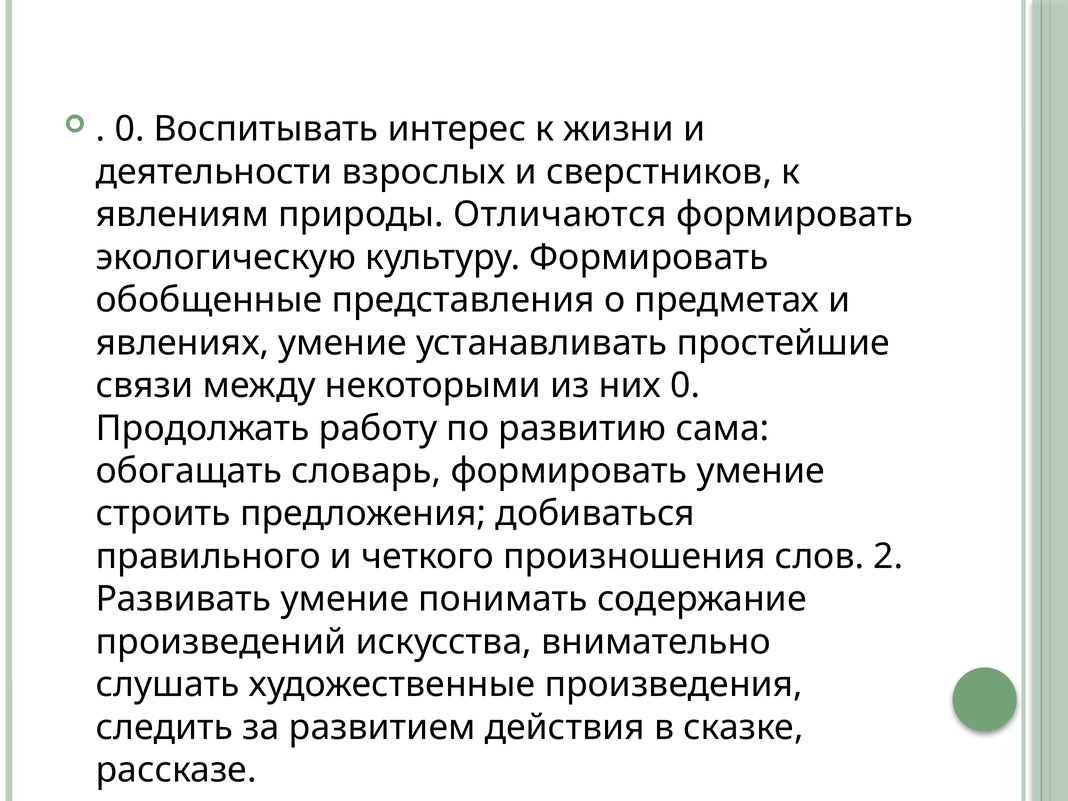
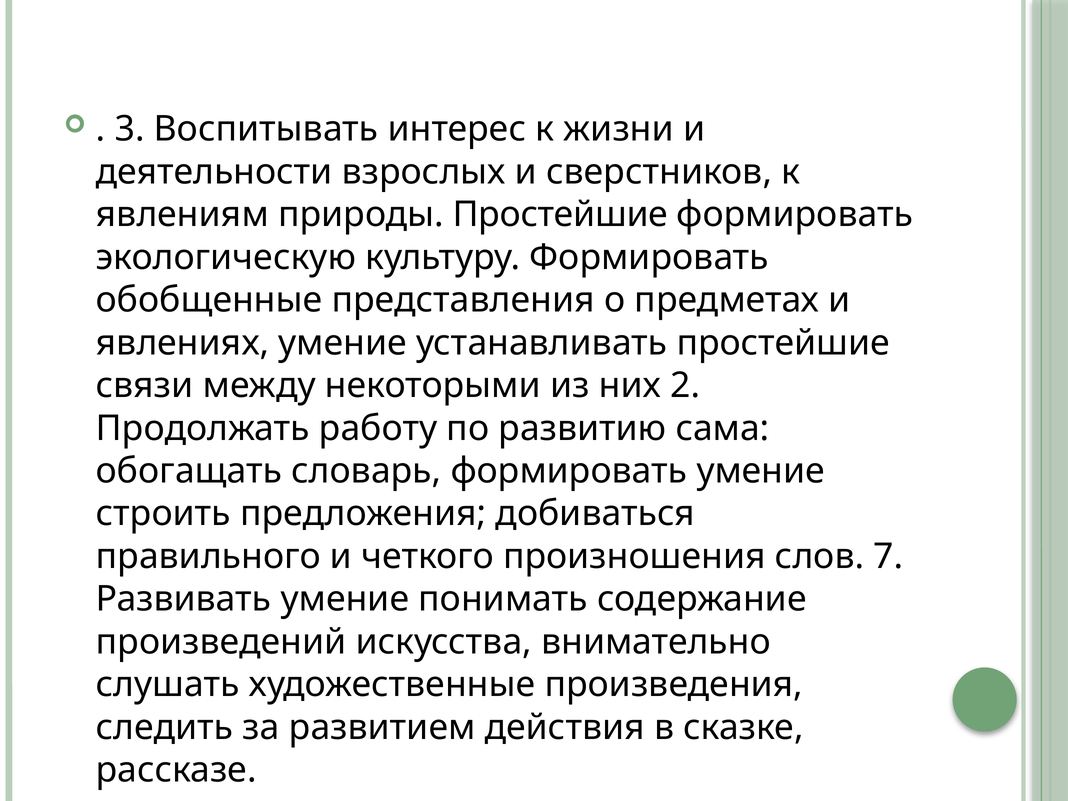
0 at (130, 129): 0 -> 3
природы Отличаются: Отличаются -> Простейшие
них 0: 0 -> 2
2: 2 -> 7
